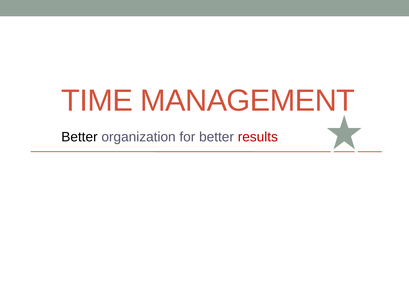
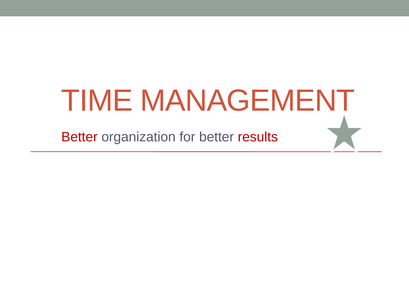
Better at (79, 137) colour: black -> red
